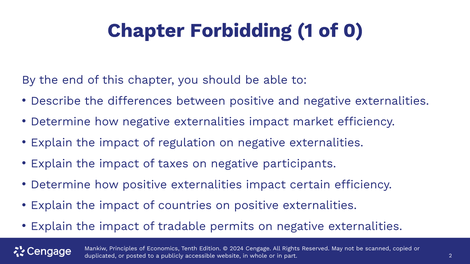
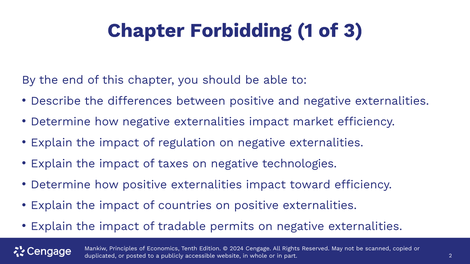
0: 0 -> 3
participants: participants -> technologies
certain: certain -> toward
